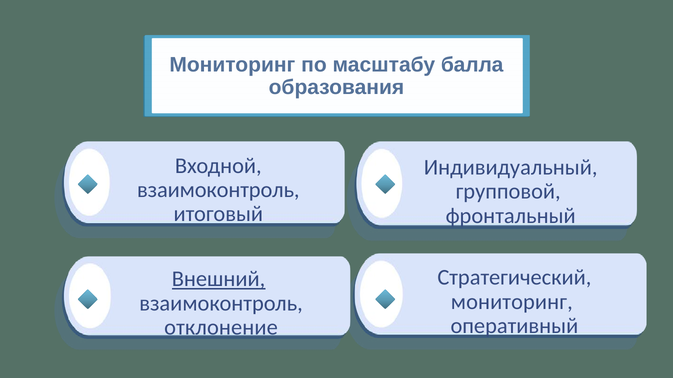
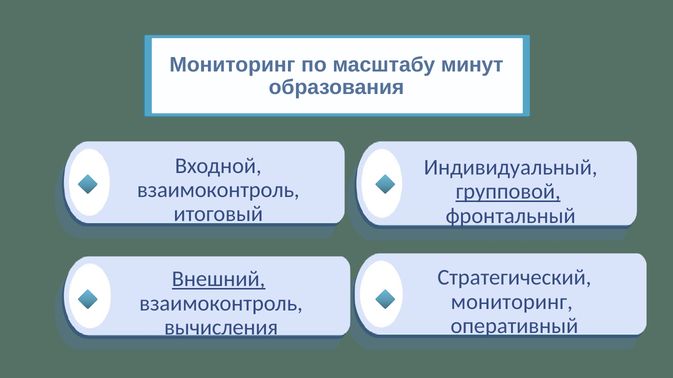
балла: балла -> минут
групповой underline: none -> present
отклонение: отклонение -> вычисления
